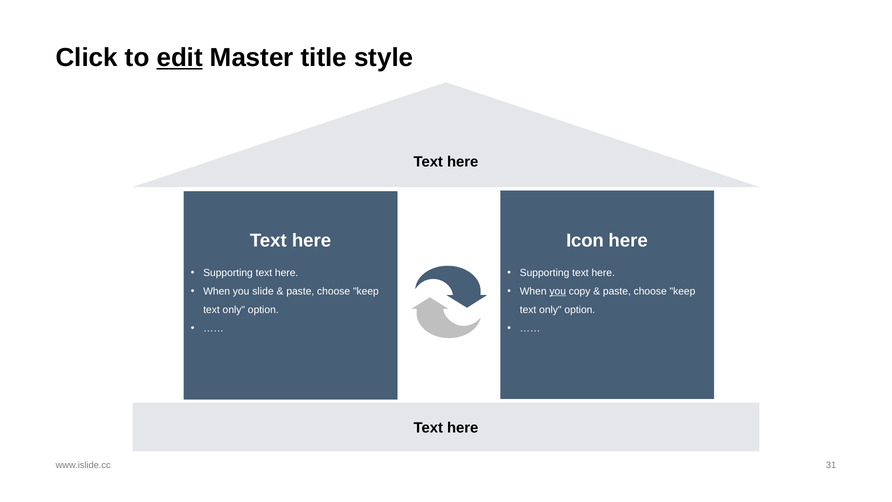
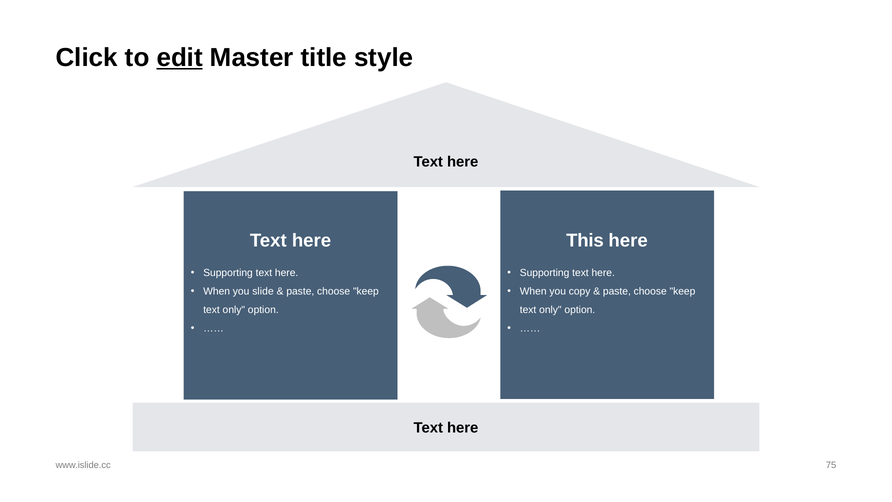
Icon: Icon -> This
you at (558, 291) underline: present -> none
31: 31 -> 75
